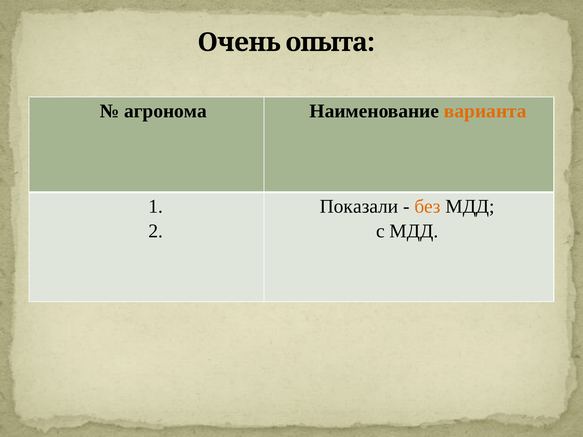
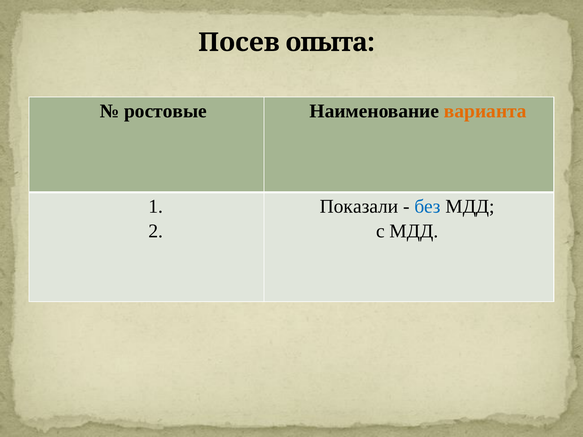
Очень: Очень -> Посев
агронома: агронома -> ростовые
без colour: orange -> blue
